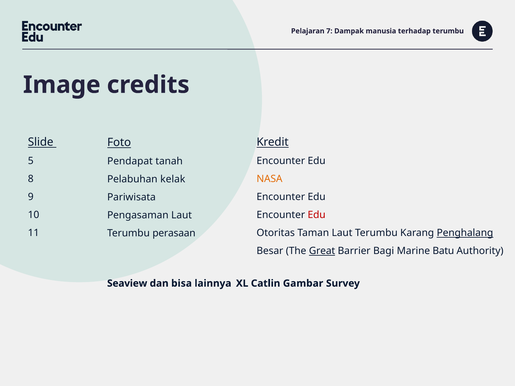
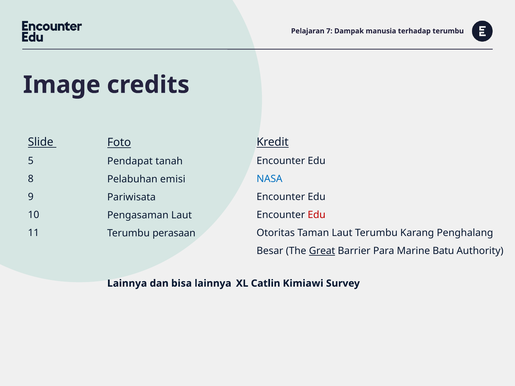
NASA colour: orange -> blue
kelak: kelak -> emisi
Penghalang underline: present -> none
Bagi: Bagi -> Para
Seaview at (127, 284): Seaview -> Lainnya
Gambar: Gambar -> Kimiawi
